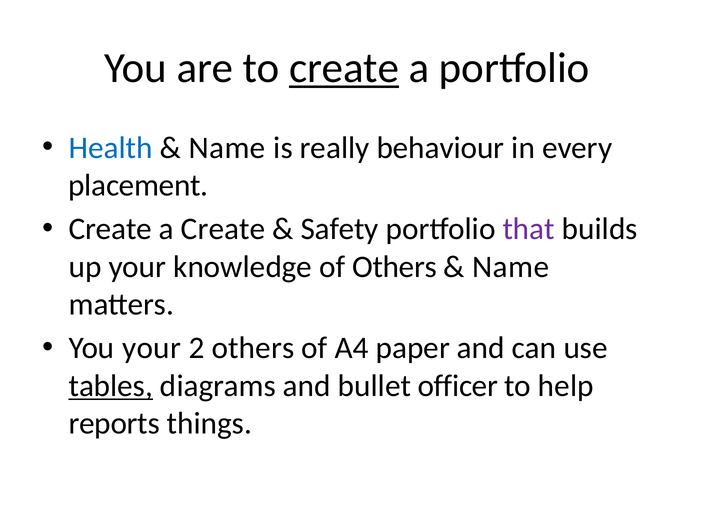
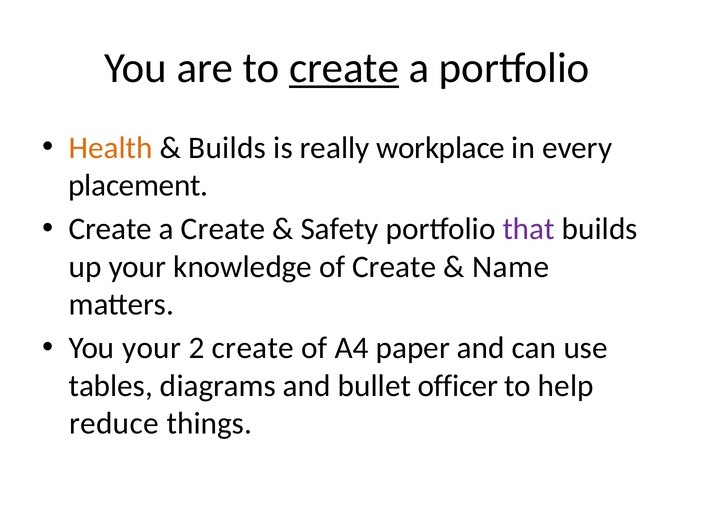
Health colour: blue -> orange
Name at (227, 148): Name -> Builds
behaviour: behaviour -> workplace
of Others: Others -> Create
2 others: others -> create
tables underline: present -> none
reports: reports -> reduce
